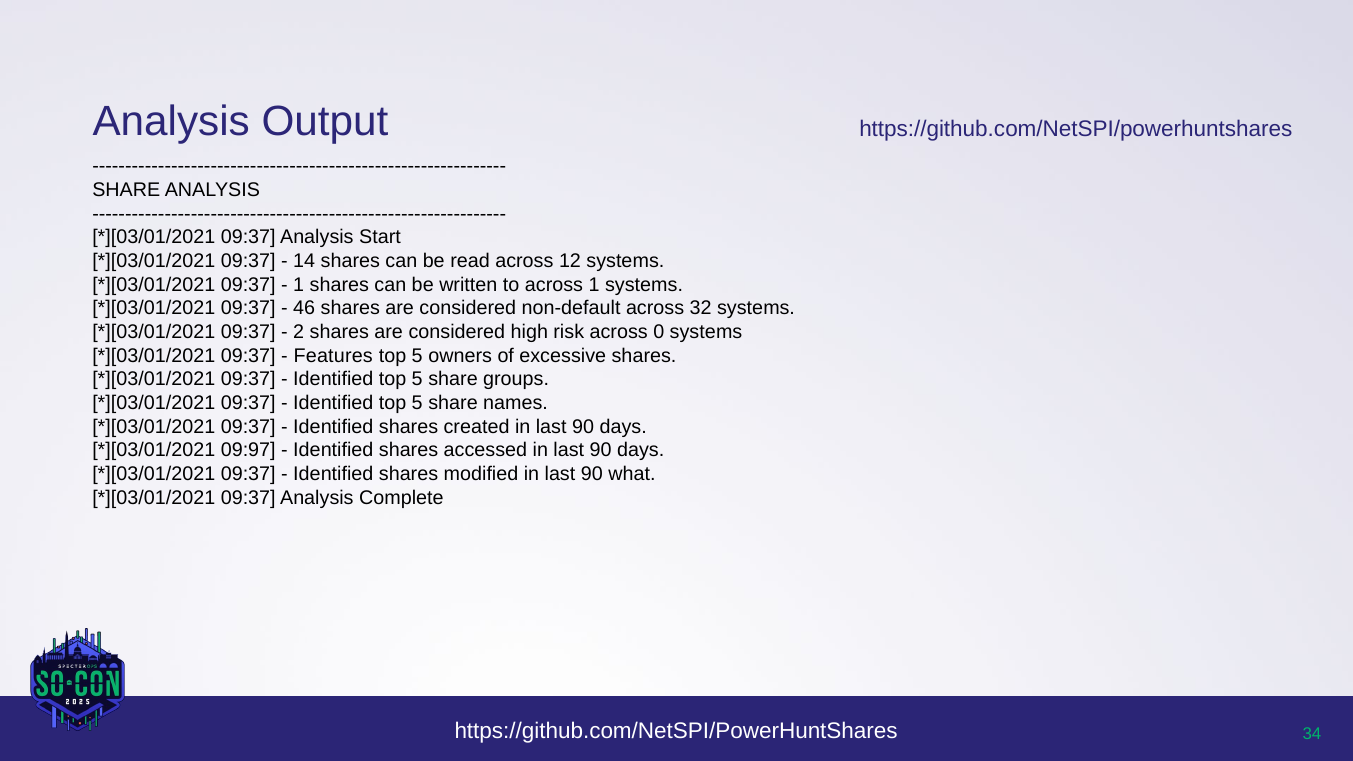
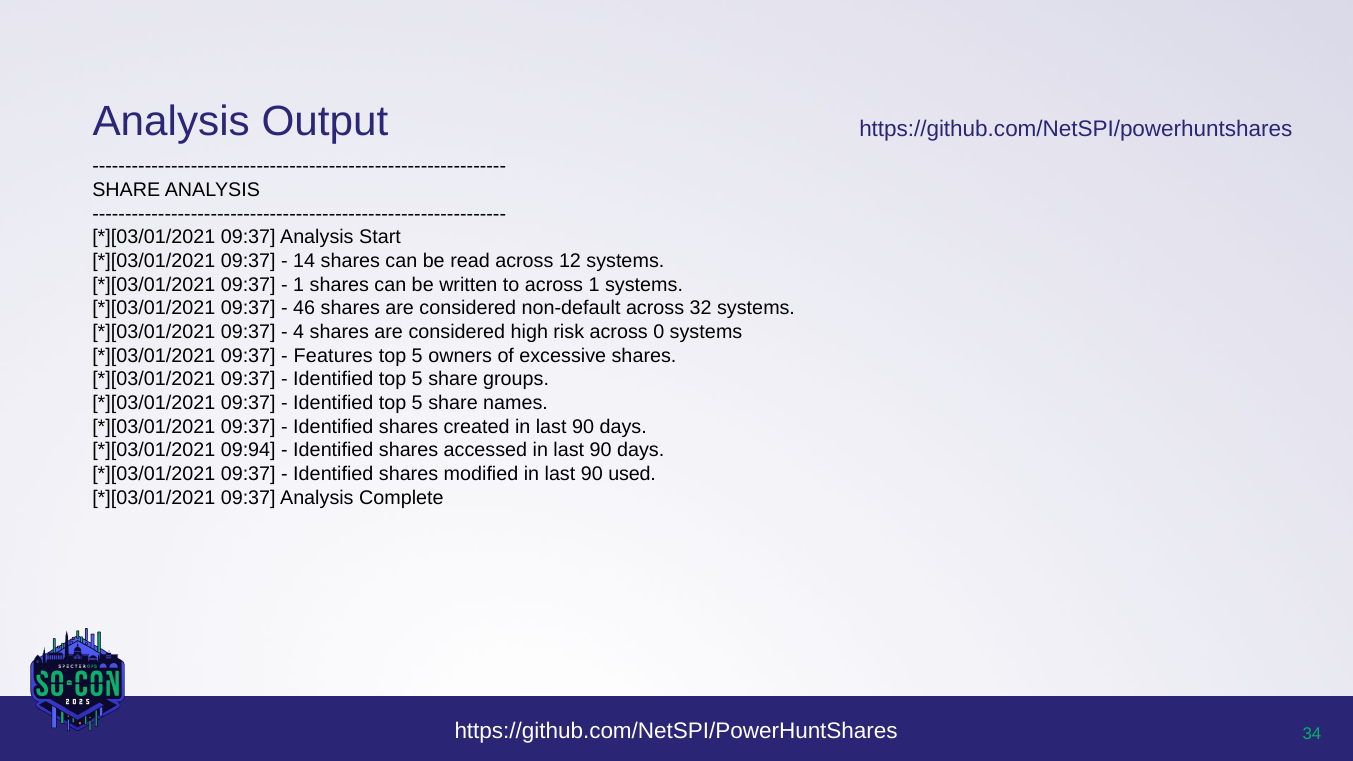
2: 2 -> 4
09:97: 09:97 -> 09:94
what: what -> used
